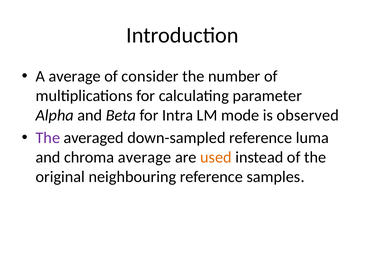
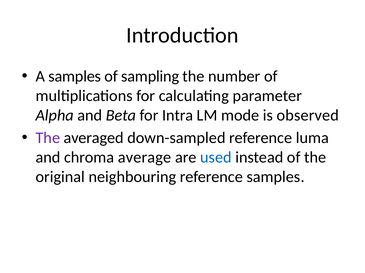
A average: average -> samples
consider: consider -> sampling
used colour: orange -> blue
